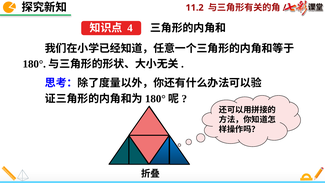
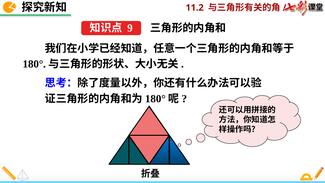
4: 4 -> 9
